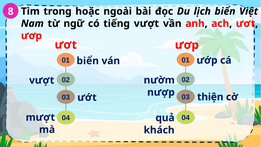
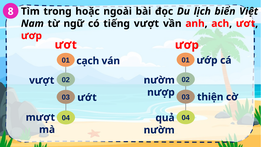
biển at (88, 61): biển -> cạch
khách at (159, 130): khách -> nườm
